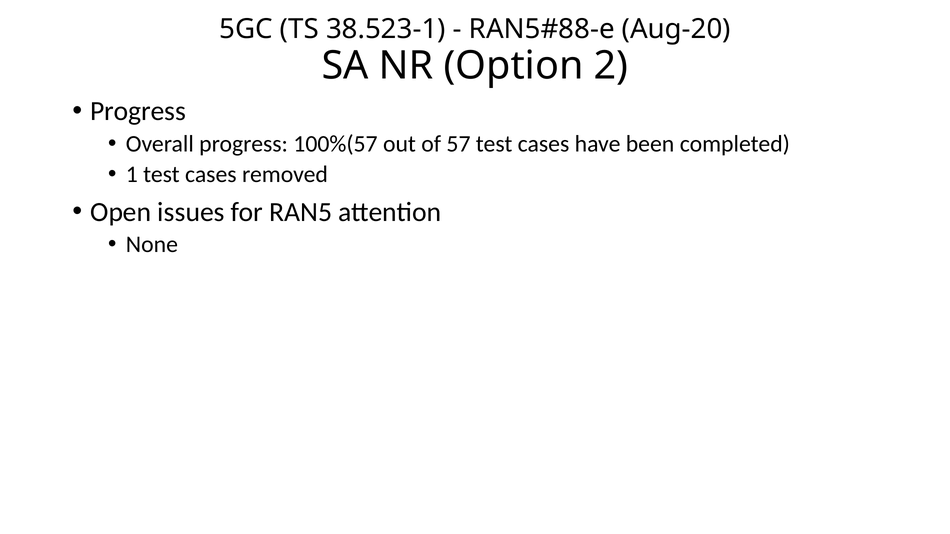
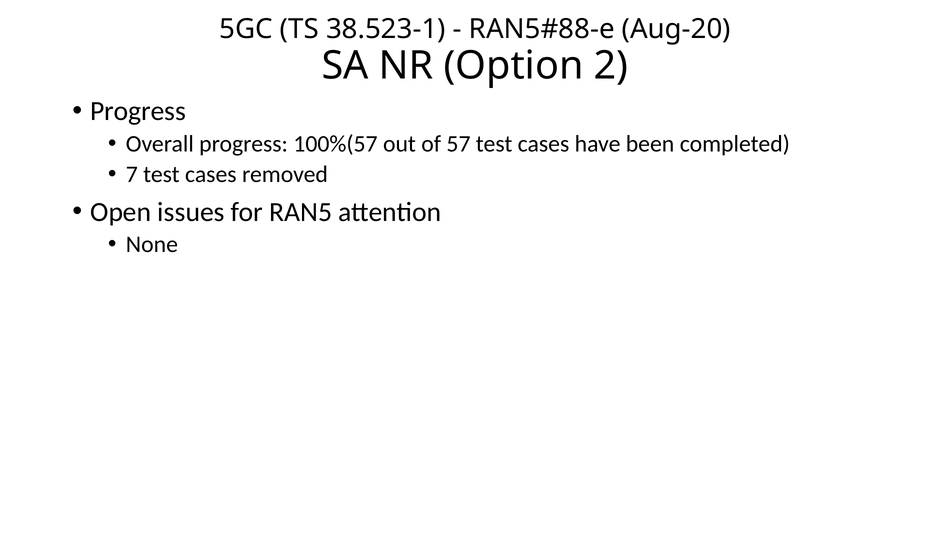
1: 1 -> 7
